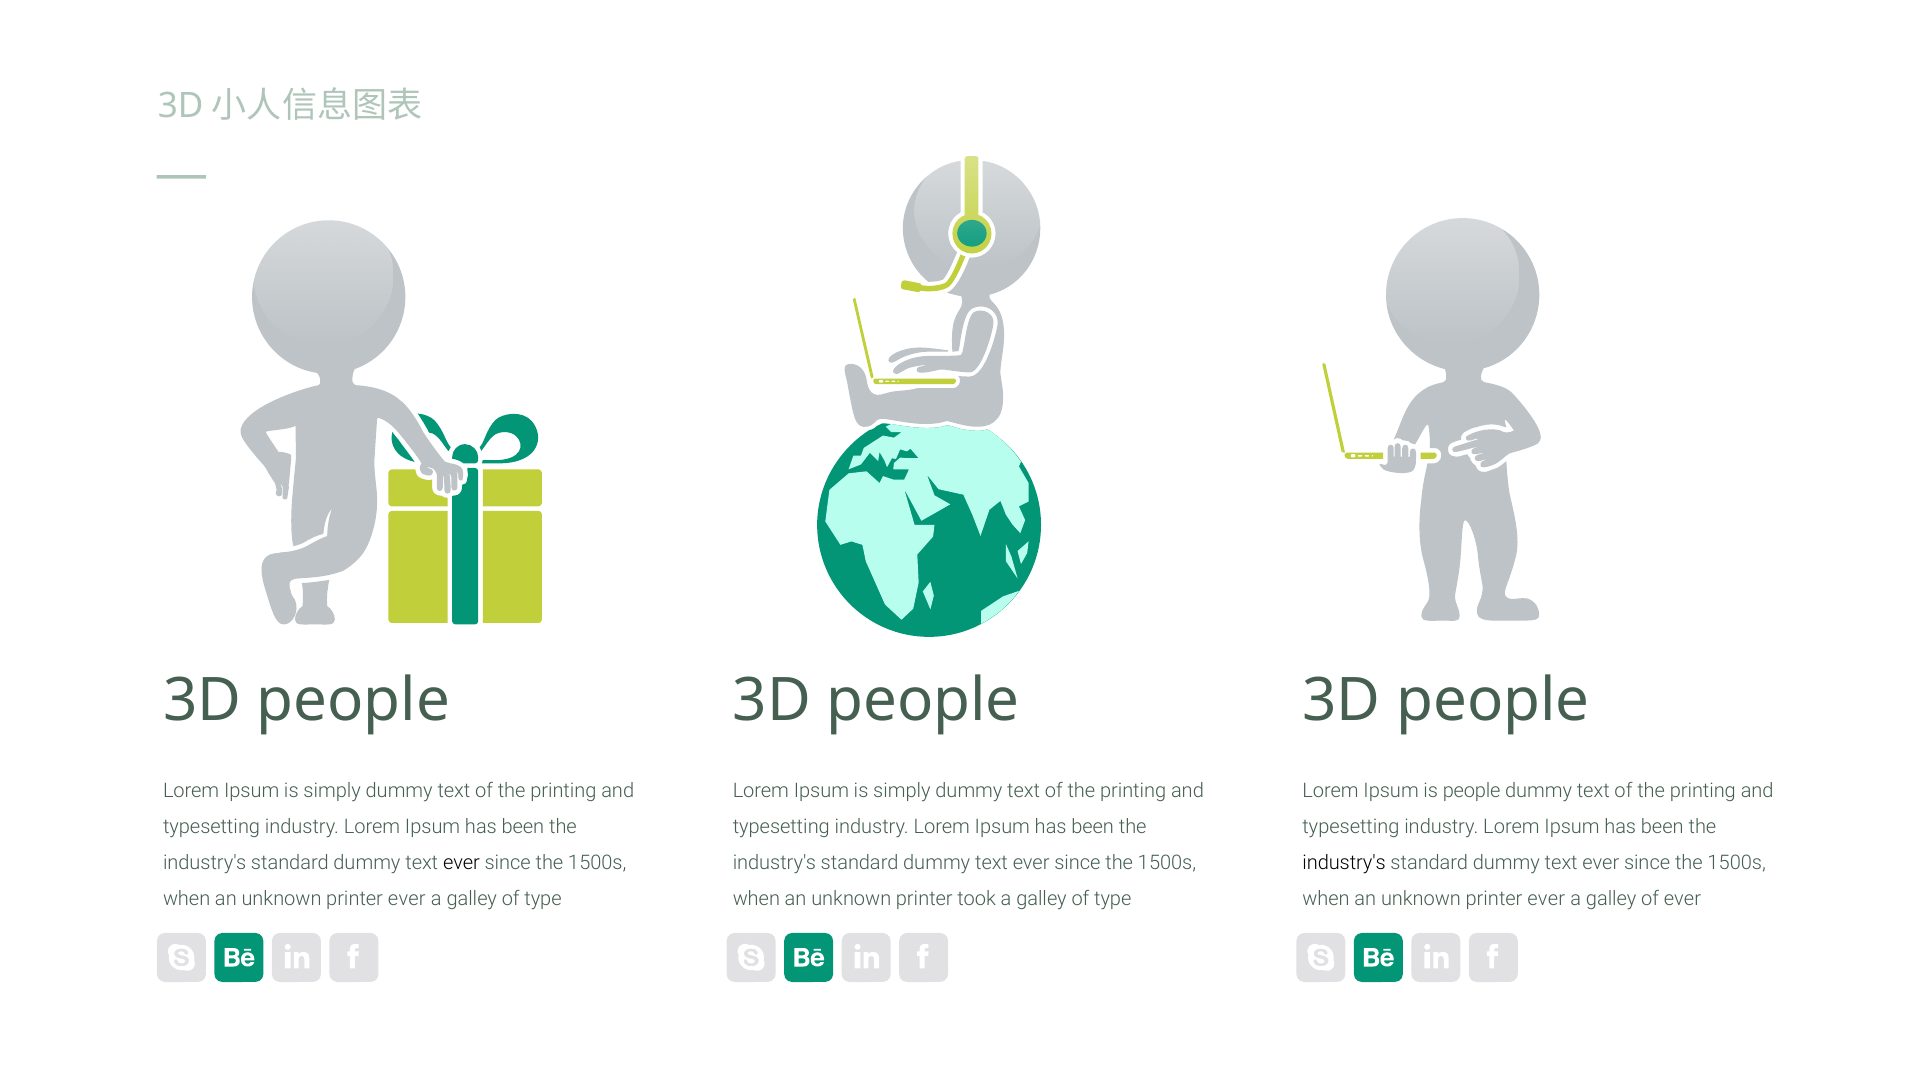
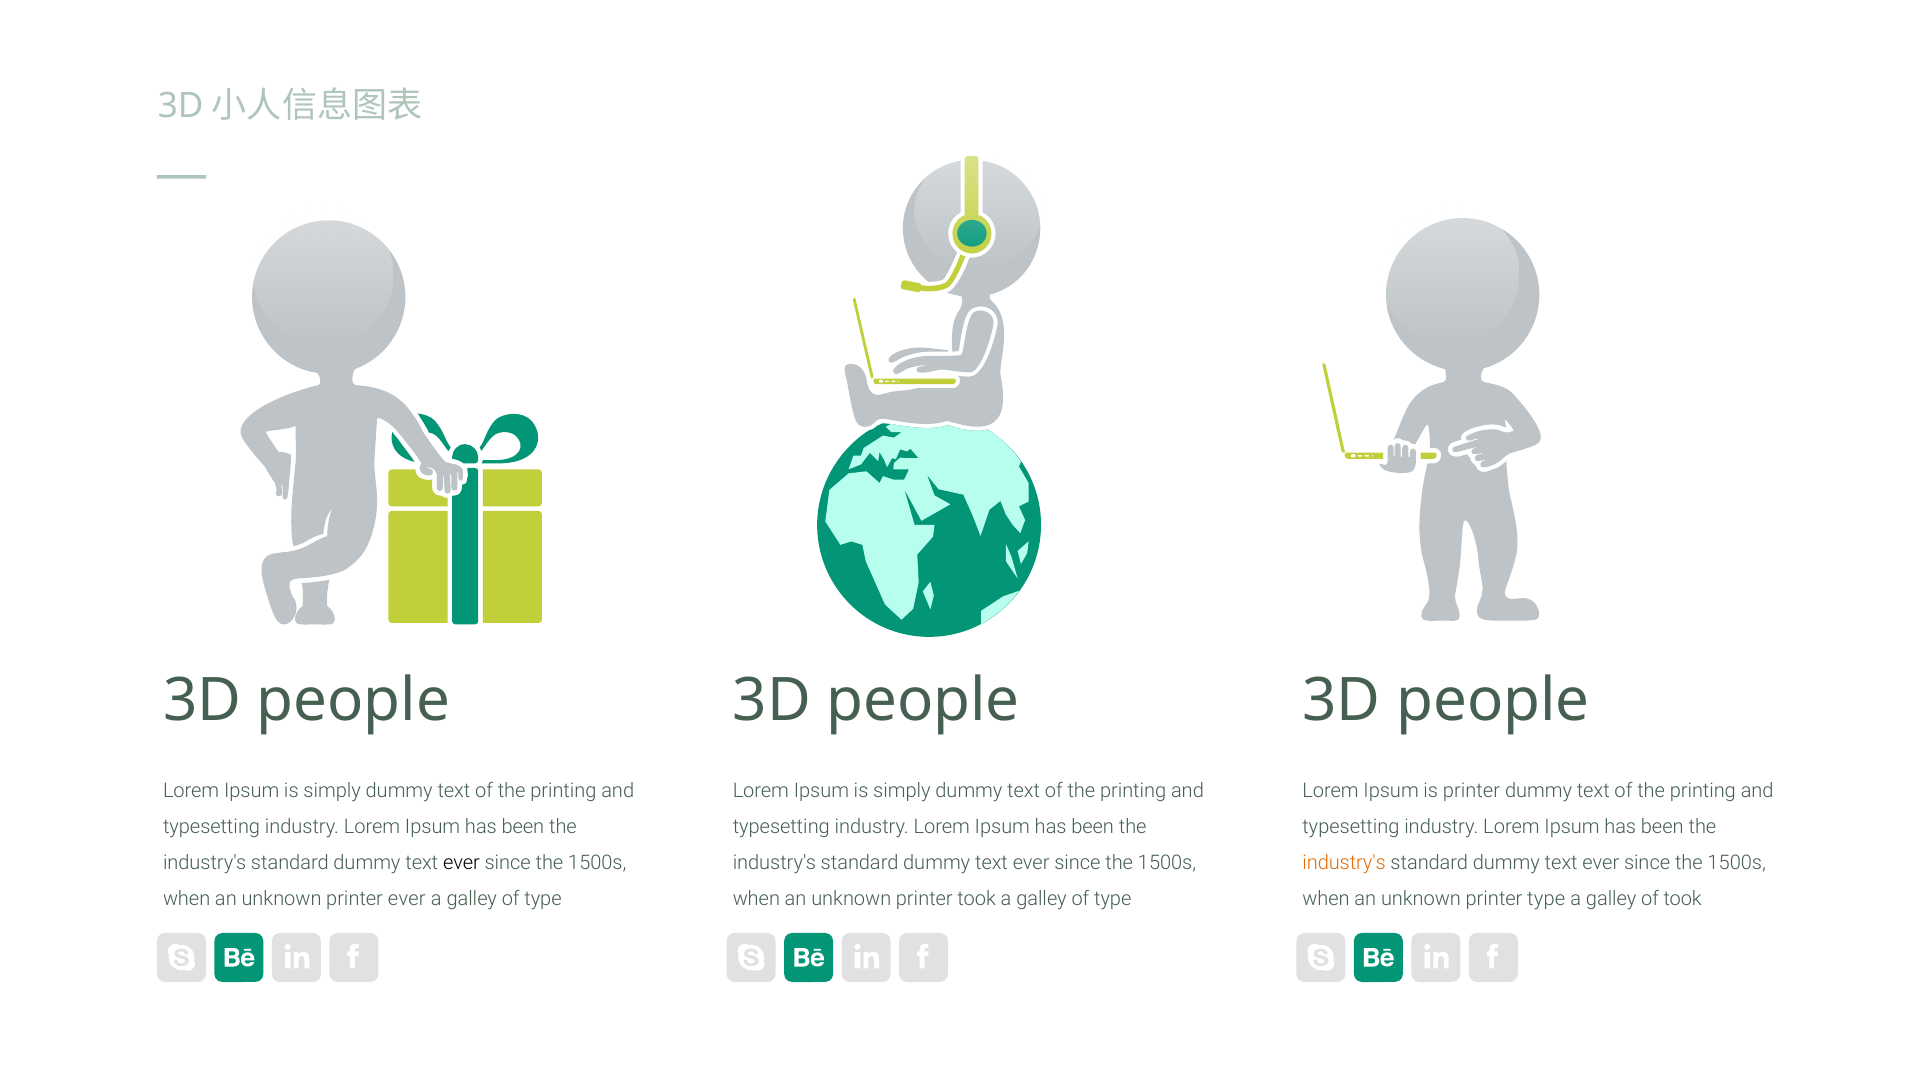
is people: people -> printer
industry's at (1344, 862) colour: black -> orange
ever at (1546, 899): ever -> type
of ever: ever -> took
